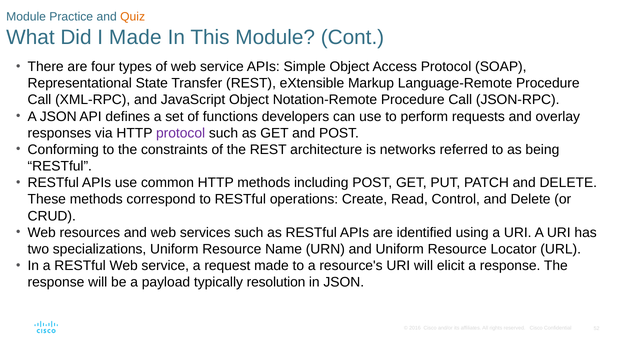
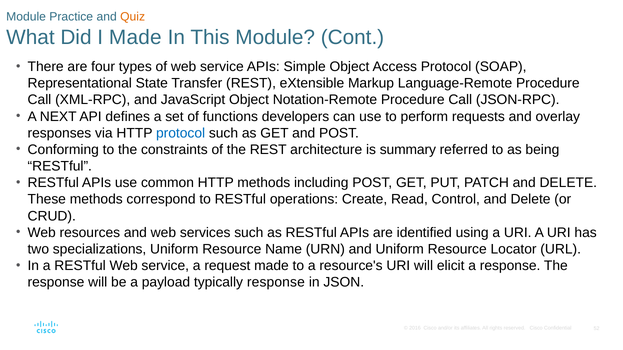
A JSON: JSON -> NEXT
protocol at (181, 133) colour: purple -> blue
networks: networks -> summary
typically resolution: resolution -> response
